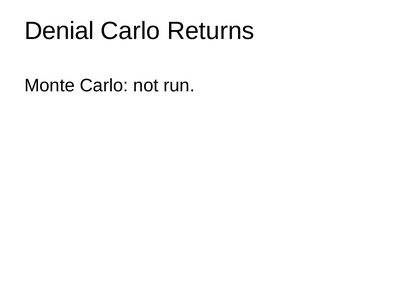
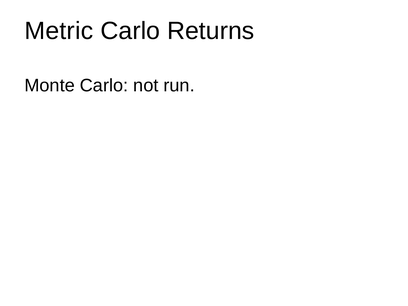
Denial: Denial -> Metric
